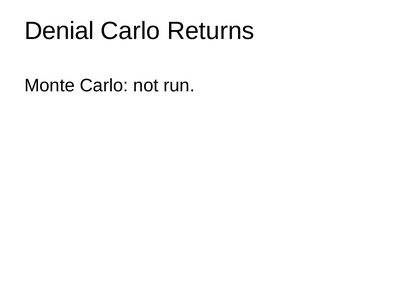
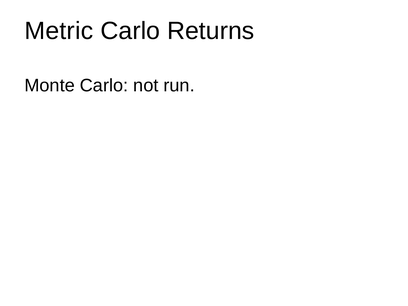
Denial: Denial -> Metric
